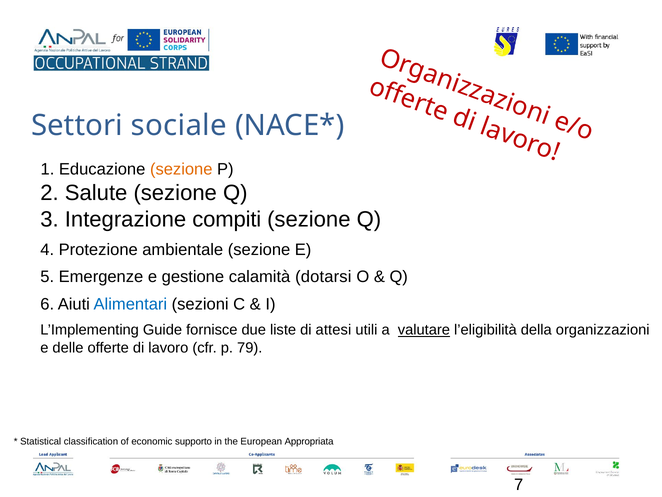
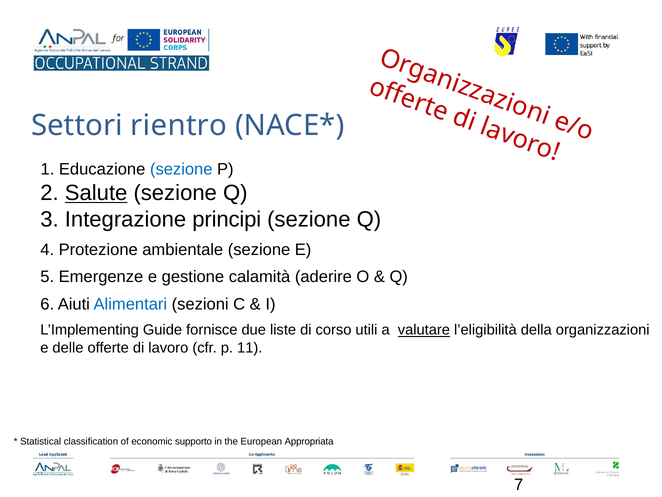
sociale: sociale -> rientro
sezione at (181, 169) colour: orange -> blue
Salute underline: none -> present
compiti: compiti -> principi
dotarsi: dotarsi -> aderire
attesi: attesi -> corso
79: 79 -> 11
